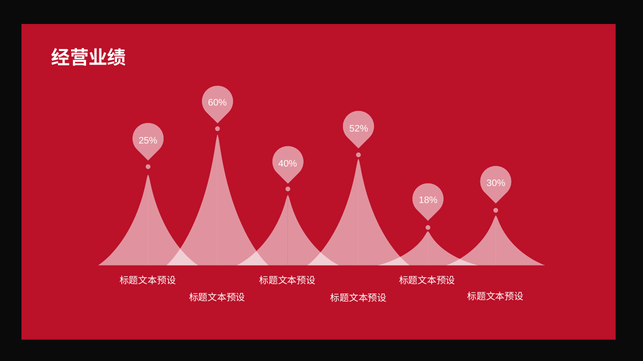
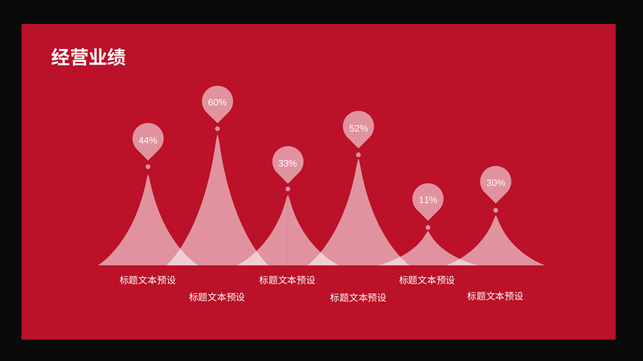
25%: 25% -> 44%
40%: 40% -> 33%
18%: 18% -> 11%
